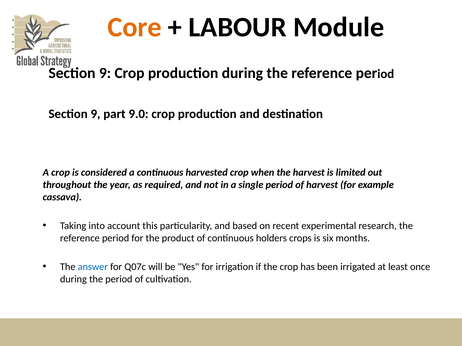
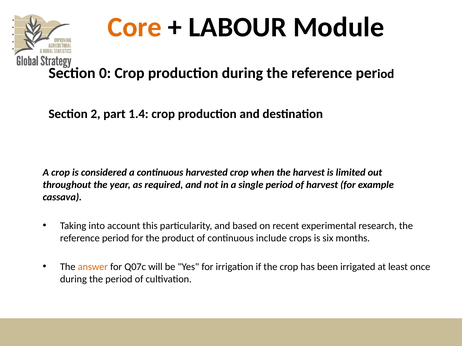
9 at (105, 73): 9 -> 0
9 at (96, 114): 9 -> 2
9.0: 9.0 -> 1.4
holders: holders -> include
answer colour: blue -> orange
